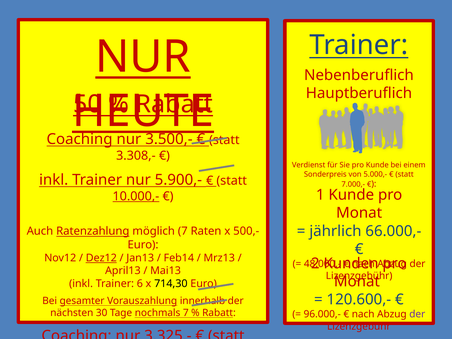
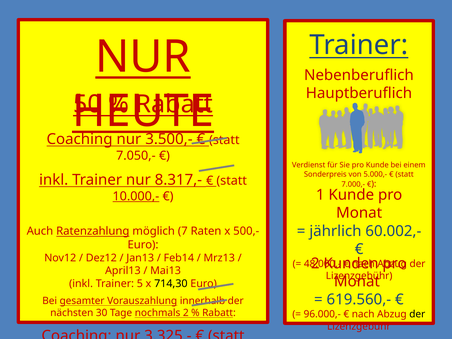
3.308,-: 3.308,- -> 7.050,-
5.900,-: 5.900,- -> 8.317,-
66.000,-: 66.000,- -> 60.002,-
Dez12 underline: present -> none
6: 6 -> 5
120.600,-: 120.600,- -> 619.560,-
nochmals 7: 7 -> 2
der at (417, 314) colour: purple -> black
